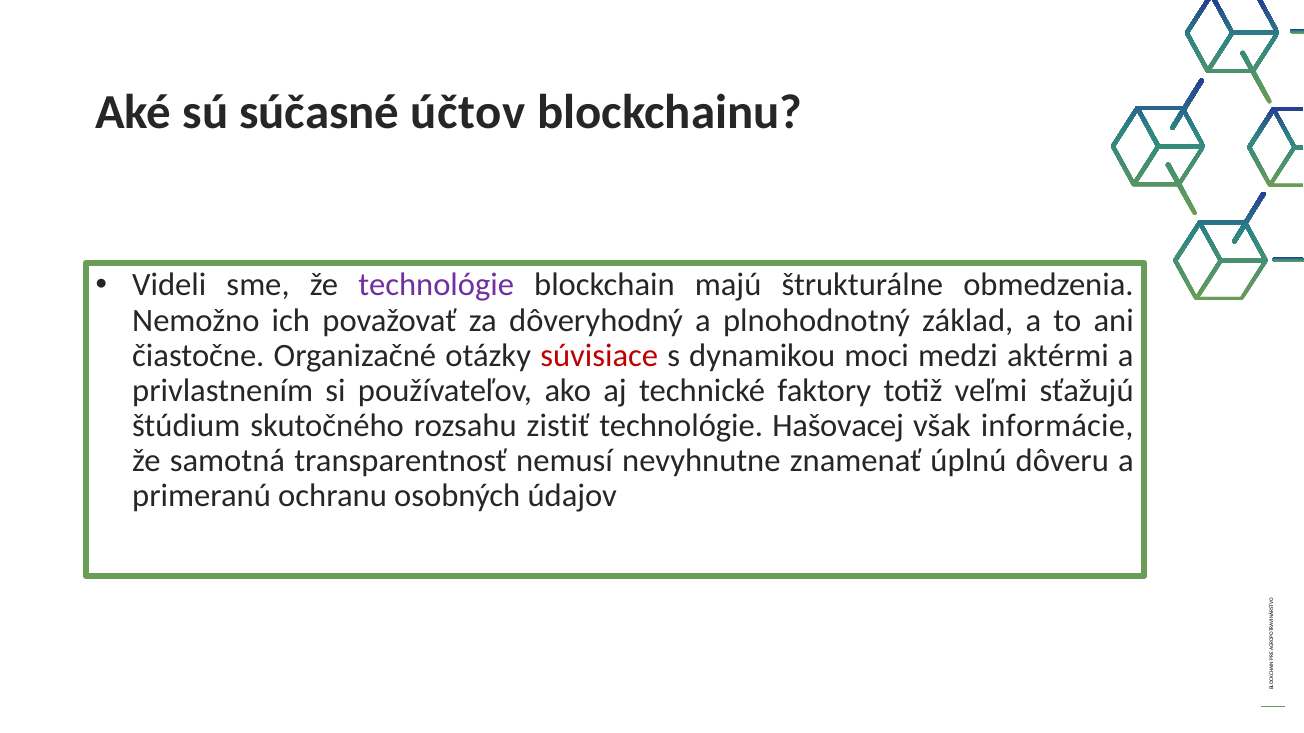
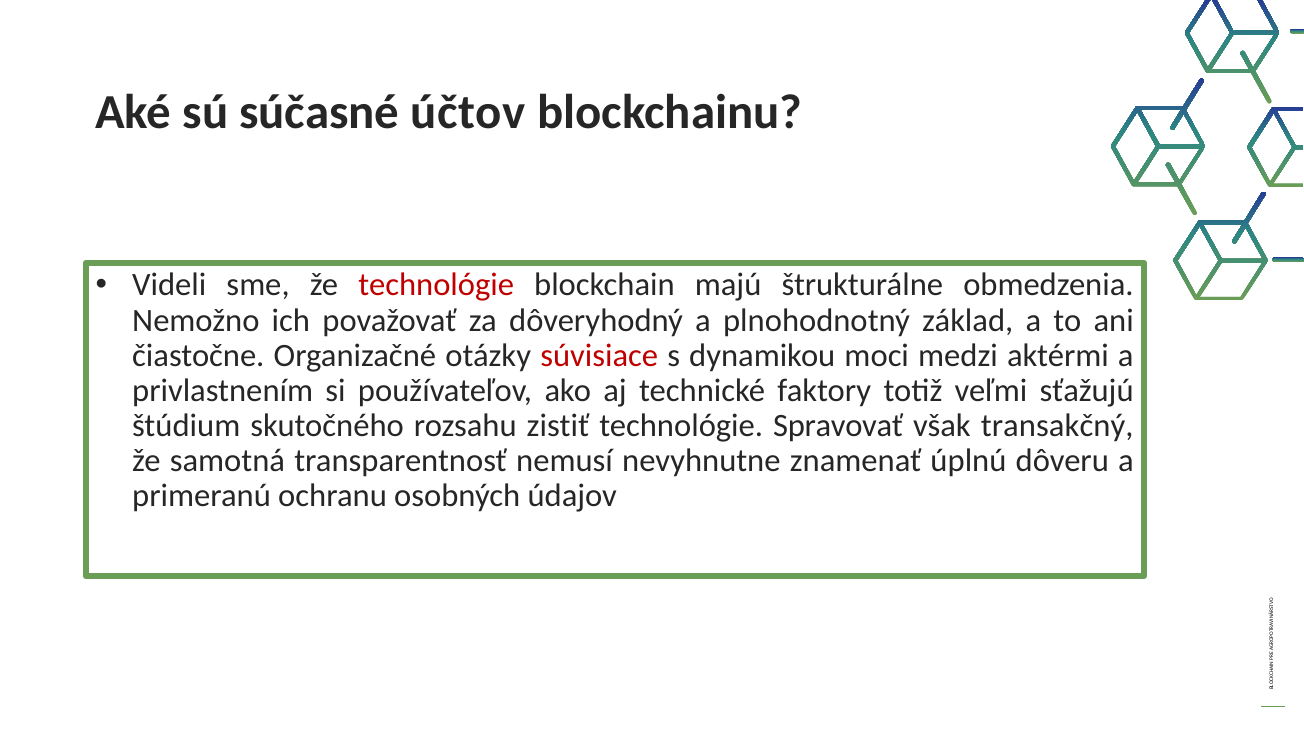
technológie at (436, 285) colour: purple -> red
Hašovacej: Hašovacej -> Spravovať
informácie: informácie -> transakčný
